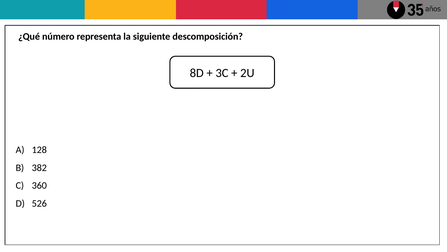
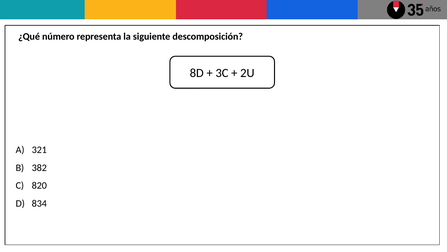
128: 128 -> 321
360: 360 -> 820
526: 526 -> 834
